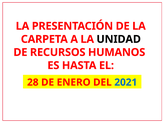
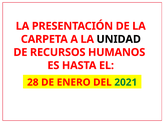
2021 colour: blue -> green
